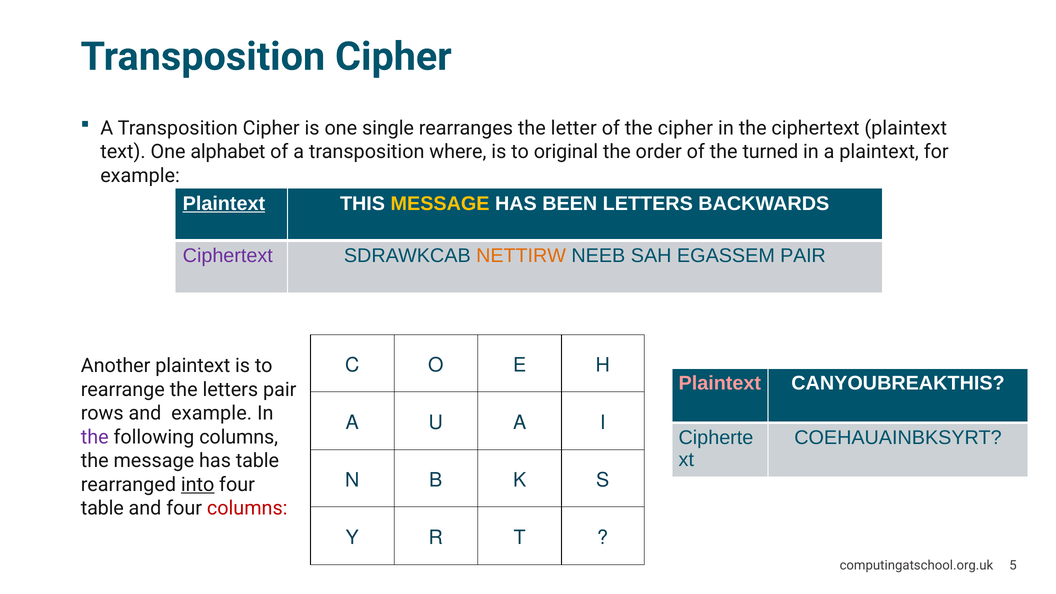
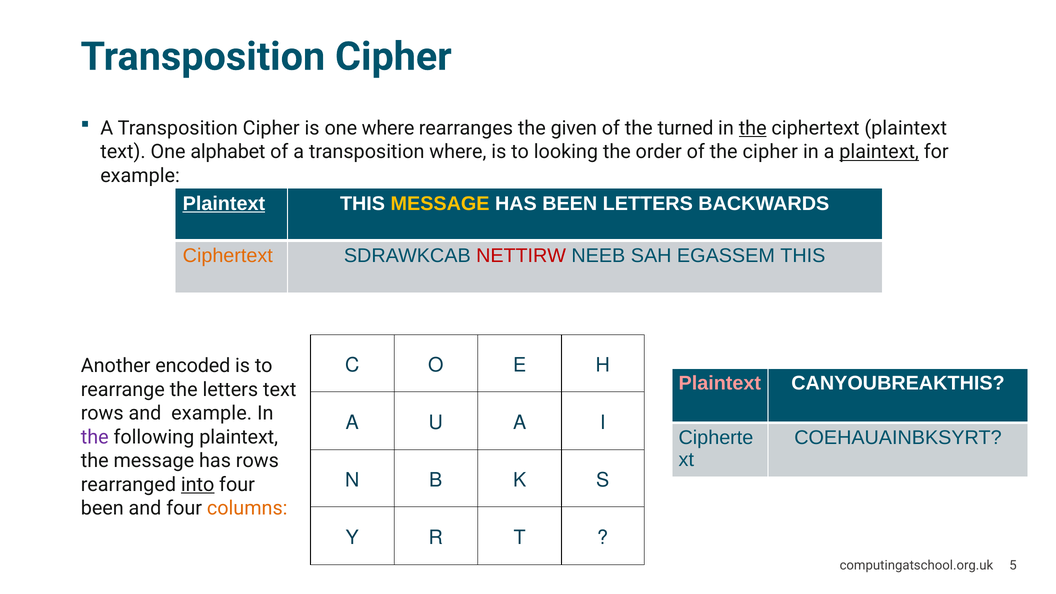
one single: single -> where
letter: letter -> given
the cipher: cipher -> turned
the at (753, 128) underline: none -> present
original: original -> looking
the turned: turned -> cipher
plaintext at (879, 152) underline: none -> present
Ciphertext at (228, 256) colour: purple -> orange
NETTIRW colour: orange -> red
EGASSEM PAIR: PAIR -> THIS
Another plaintext: plaintext -> encoded
letters pair: pair -> text
following columns: columns -> plaintext
has table: table -> rows
table at (102, 508): table -> been
columns at (247, 508) colour: red -> orange
